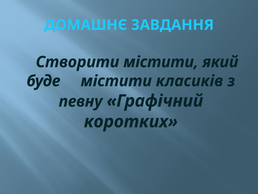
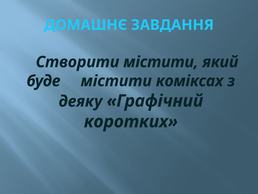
класиків: класиків -> коміксах
певну: певну -> деяку
